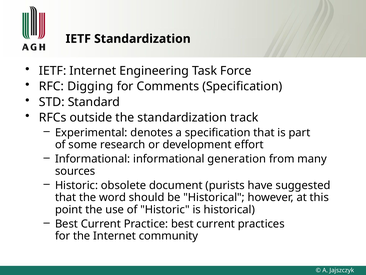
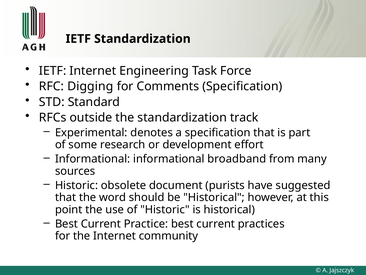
generation: generation -> broadband
